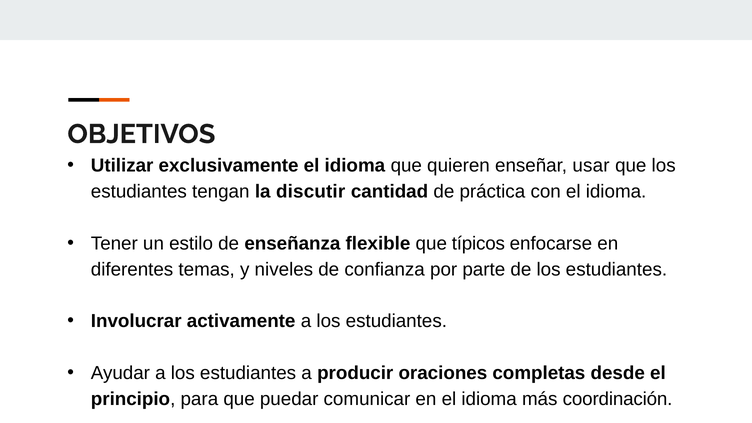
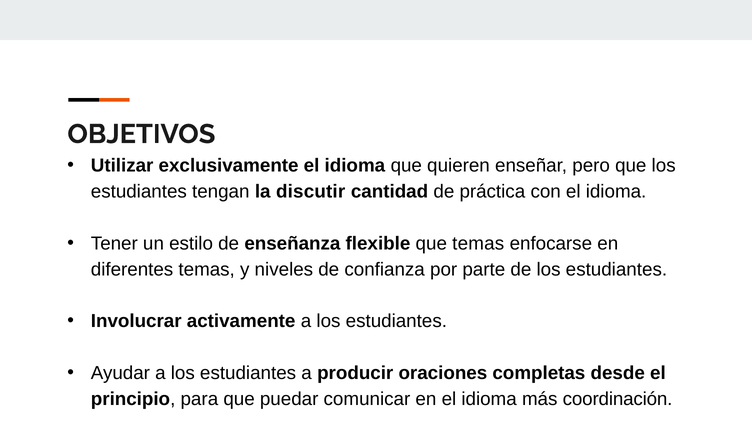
usar: usar -> pero
que típicos: típicos -> temas
